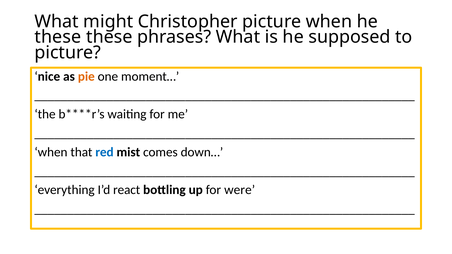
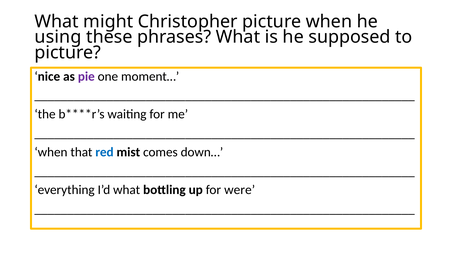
these at (58, 37): these -> using
pie colour: orange -> purple
I’d react: react -> what
